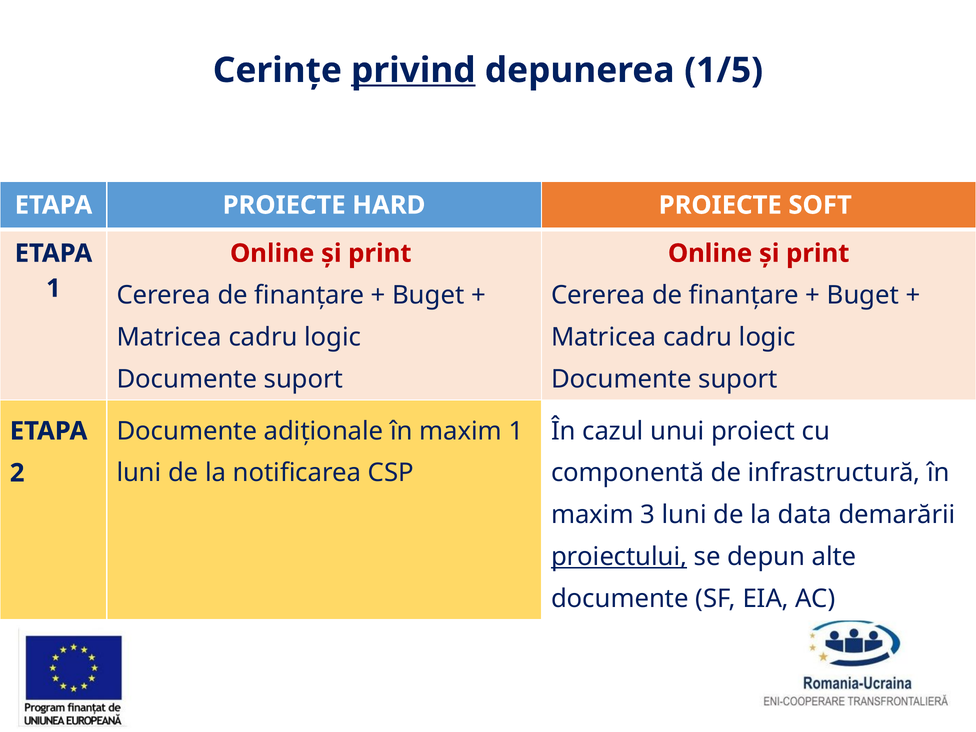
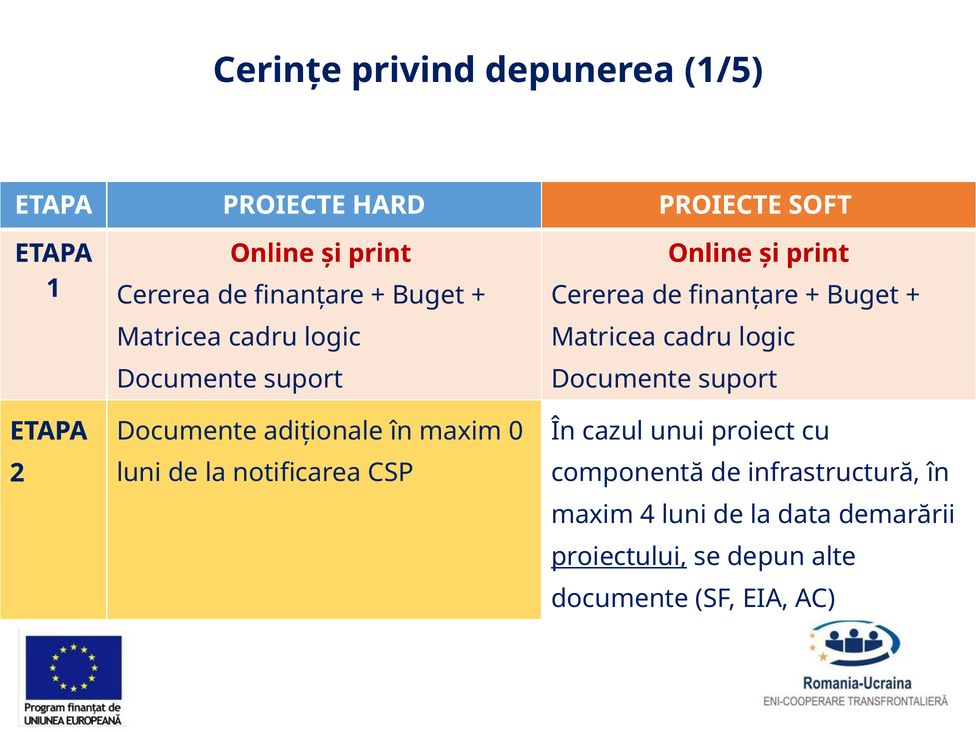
privind underline: present -> none
maxim 1: 1 -> 0
3: 3 -> 4
